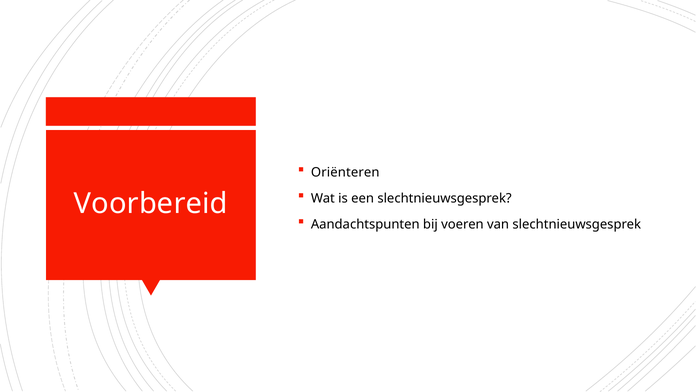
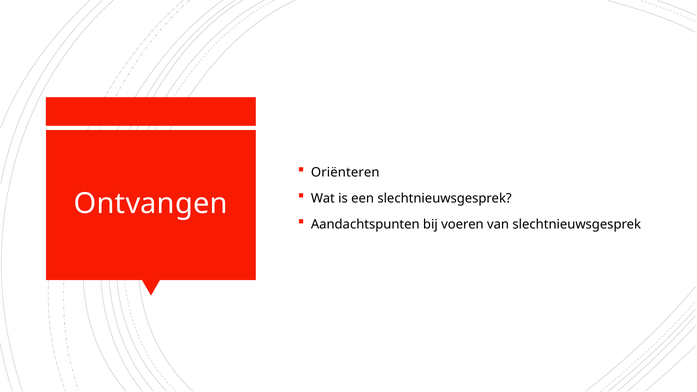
Voorbereid: Voorbereid -> Ontvangen
